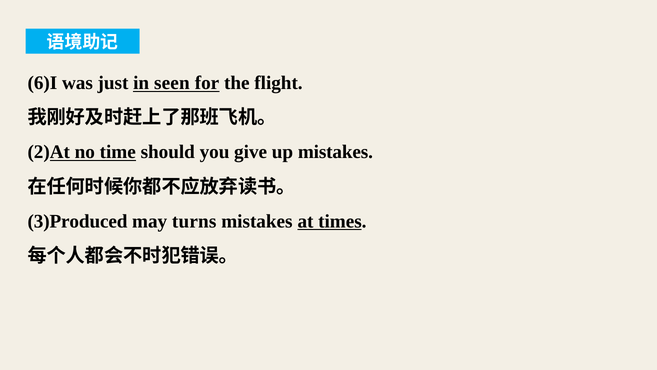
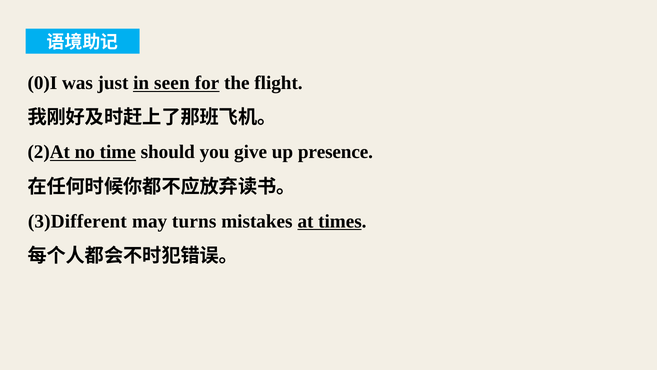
6)I: 6)I -> 0)I
up mistakes: mistakes -> presence
3)Produced: 3)Produced -> 3)Different
